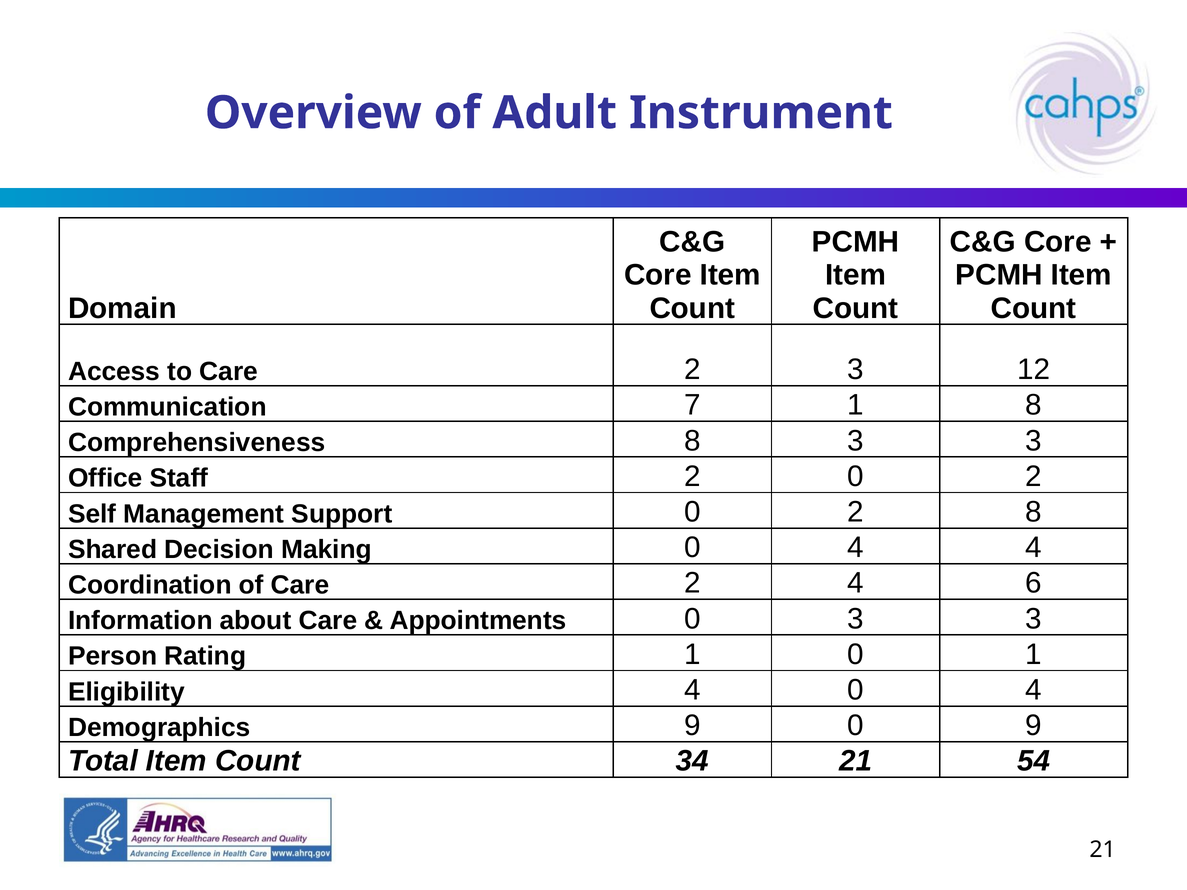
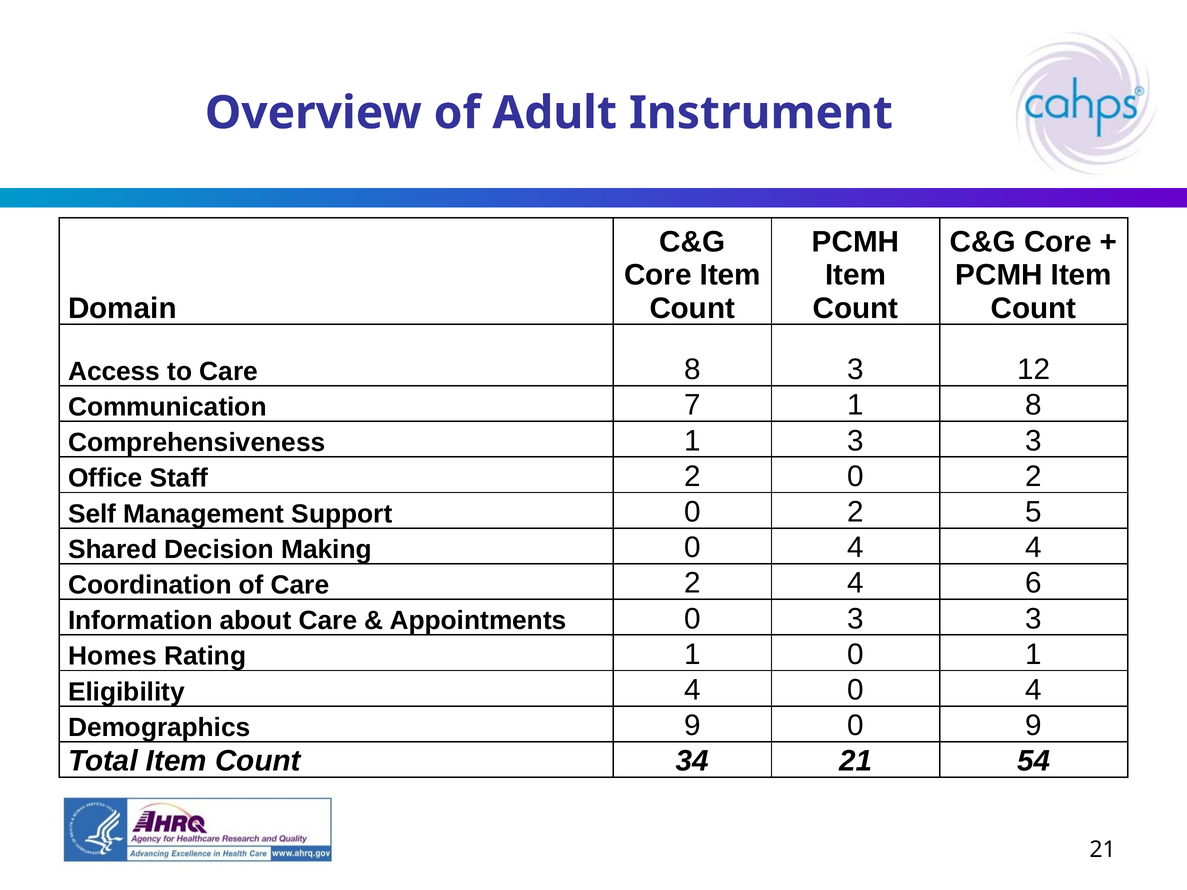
to Care 2: 2 -> 8
Comprehensiveness 8: 8 -> 1
2 8: 8 -> 5
Person: Person -> Homes
